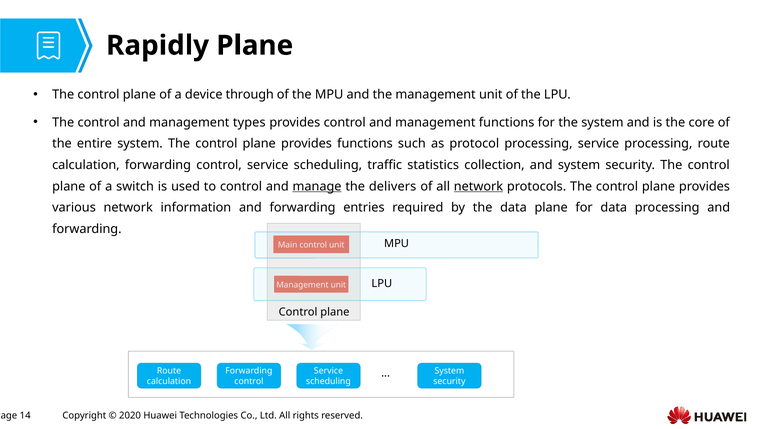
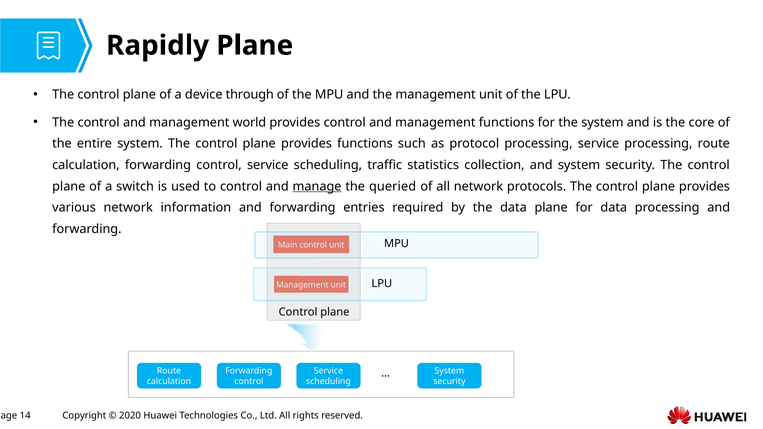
types: types -> world
delivers: delivers -> queried
network at (479, 186) underline: present -> none
